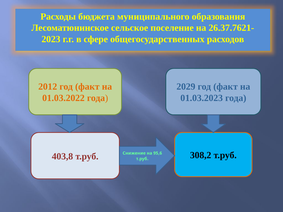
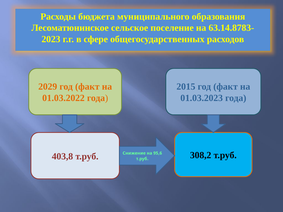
26.37.7621-: 26.37.7621- -> 63.14.8783-
2012: 2012 -> 2029
2029: 2029 -> 2015
